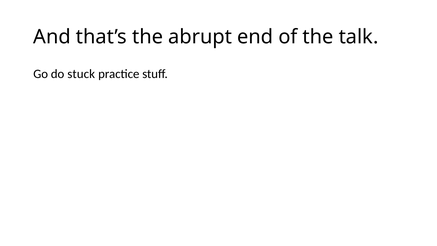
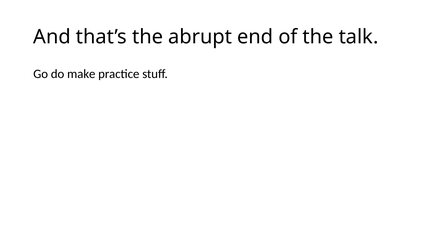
stuck: stuck -> make
